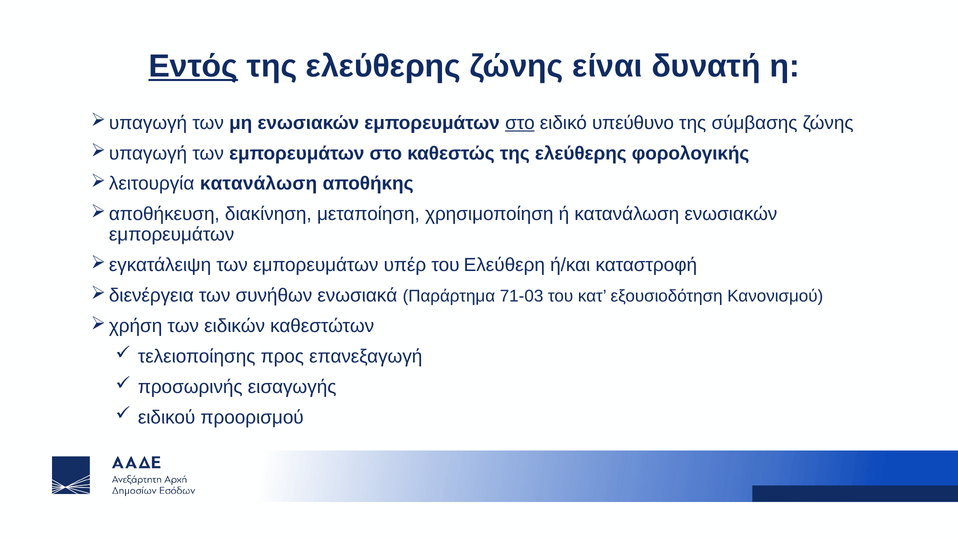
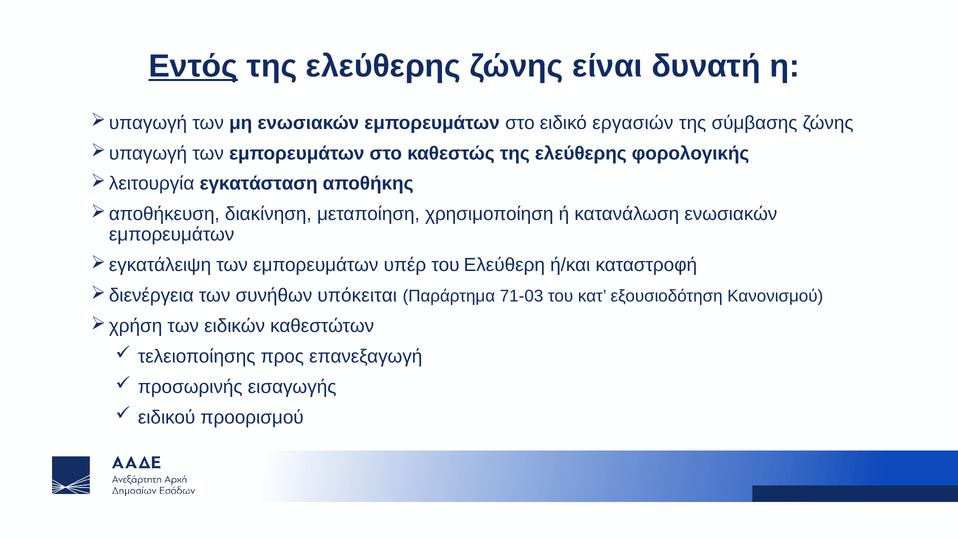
στο at (520, 123) underline: present -> none
υπεύθυνο: υπεύθυνο -> εργασιών
κατανάλωση at (259, 184): κατανάλωση -> εγκατάσταση
ενωσιακά: ενωσιακά -> υπόκειται
